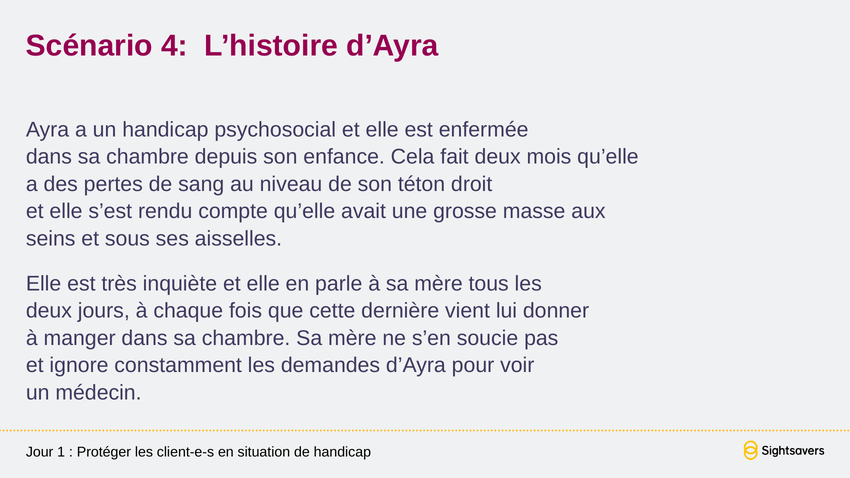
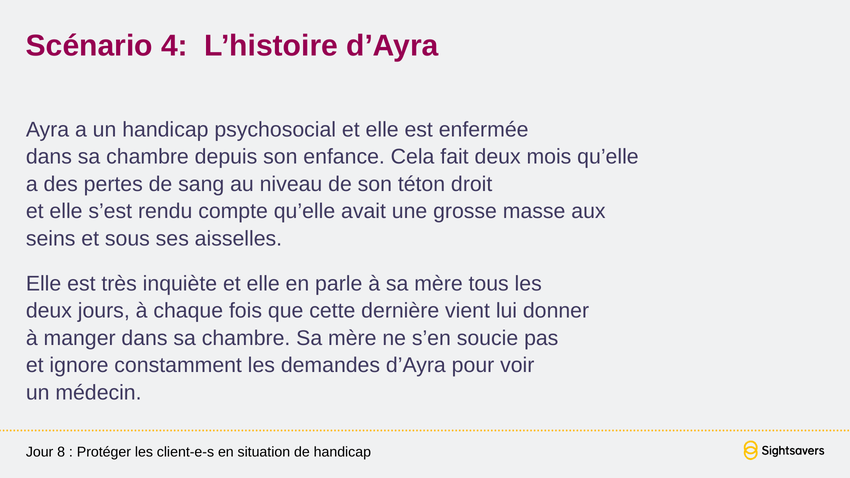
1: 1 -> 8
